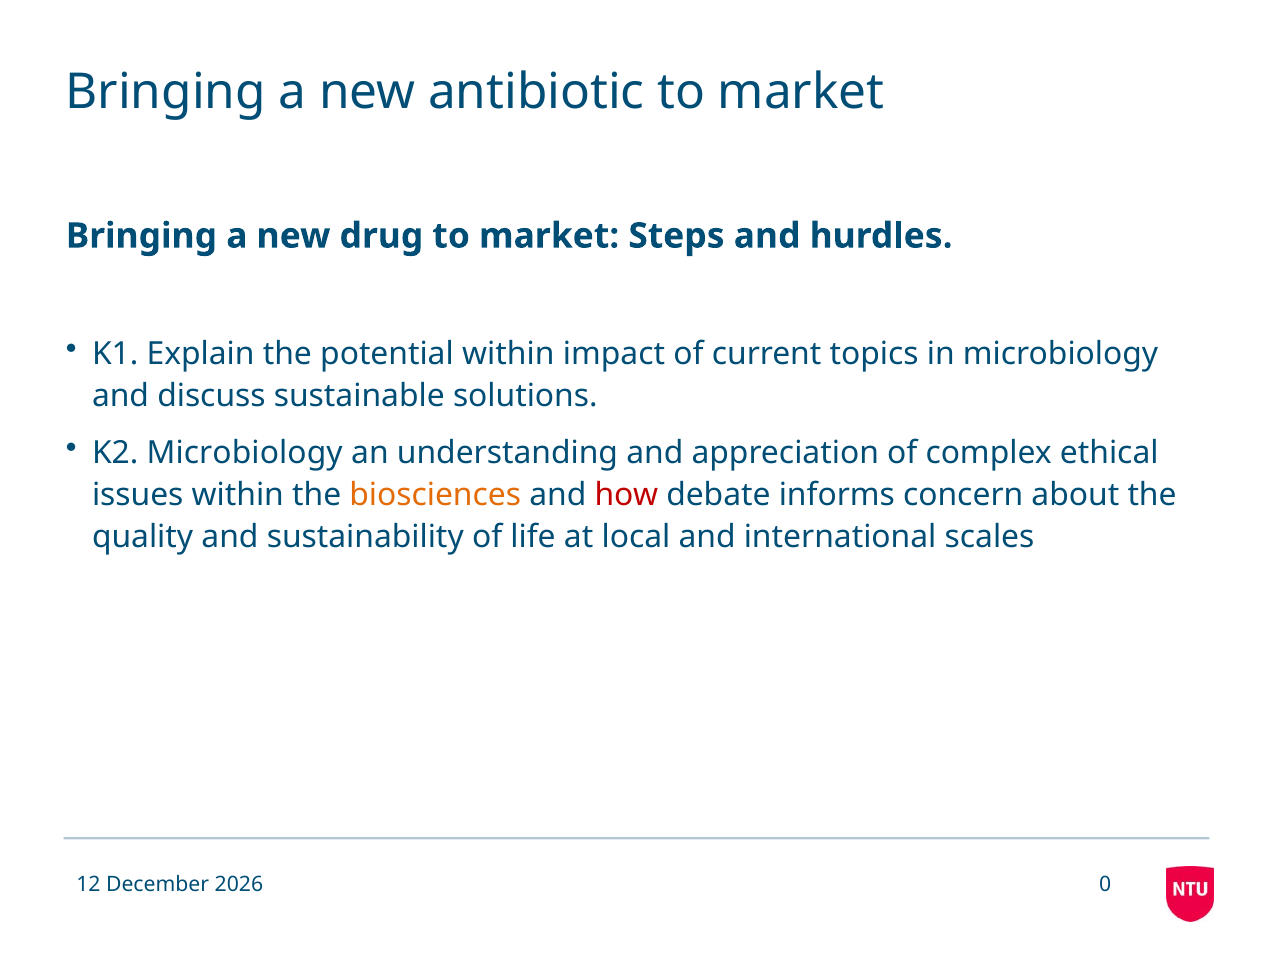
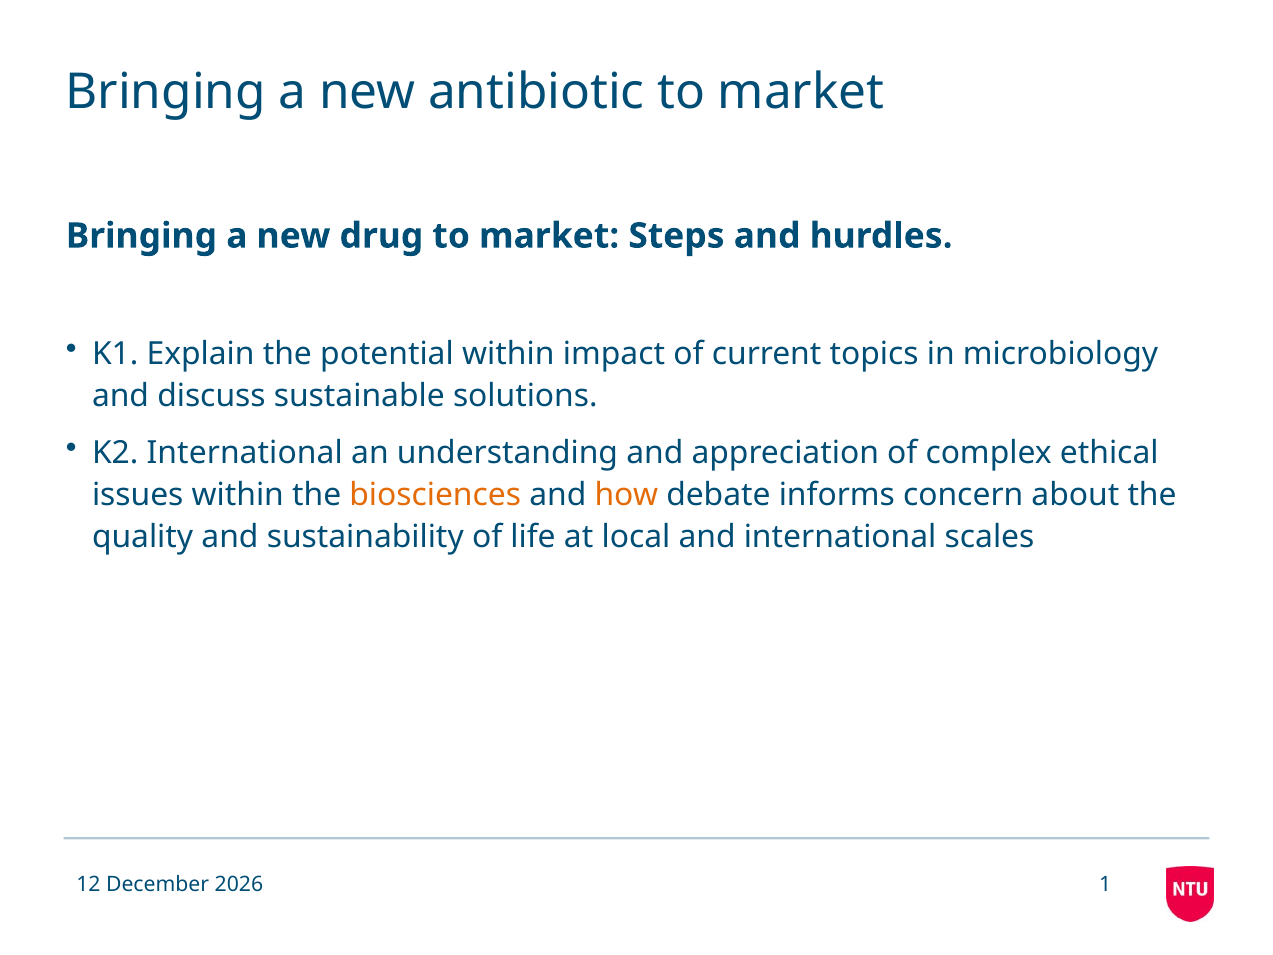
K2 Microbiology: Microbiology -> International
how colour: red -> orange
0: 0 -> 1
